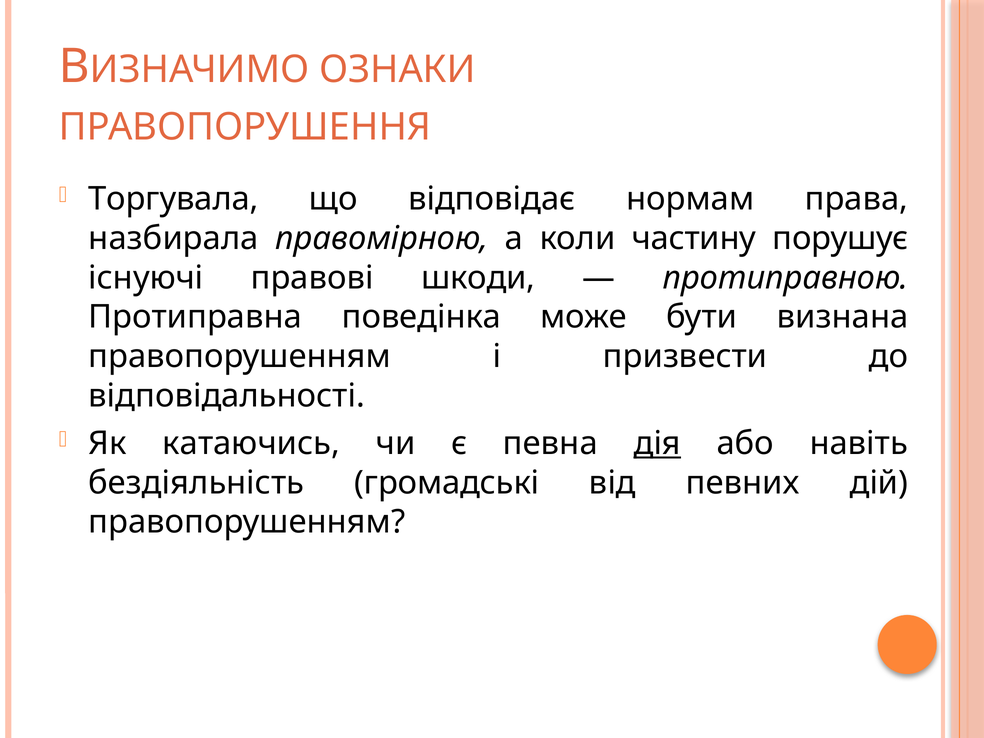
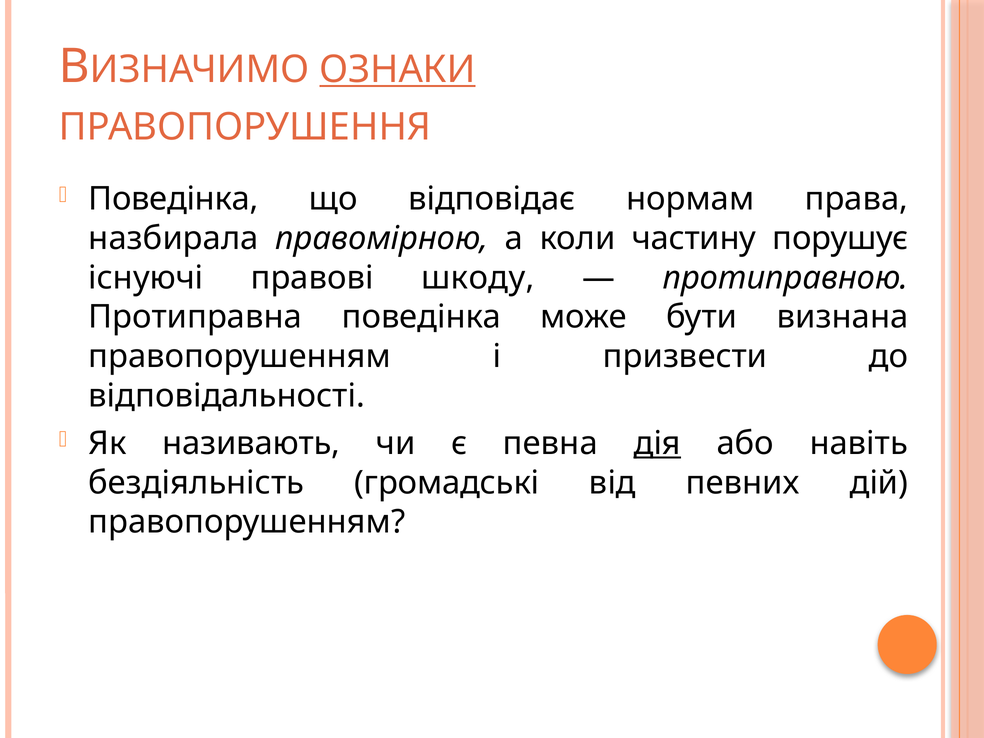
ОЗНАКИ underline: none -> present
Торгувала at (173, 199): Торгувала -> Поведінка
шкоди: шкоди -> шкоду
катаючись: катаючись -> називають
